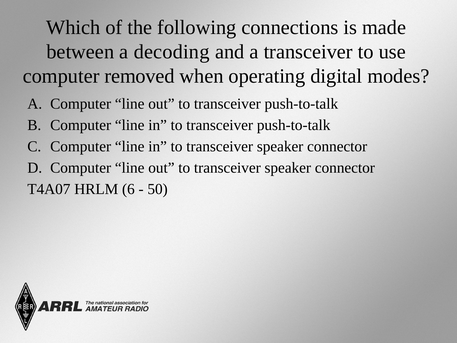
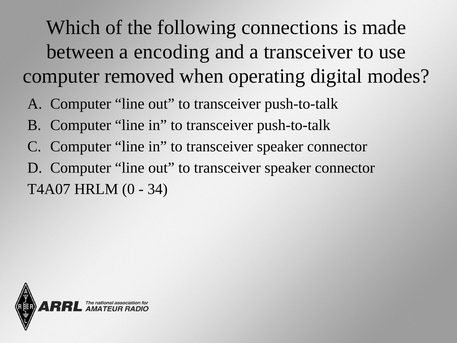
decoding: decoding -> encoding
6: 6 -> 0
50: 50 -> 34
